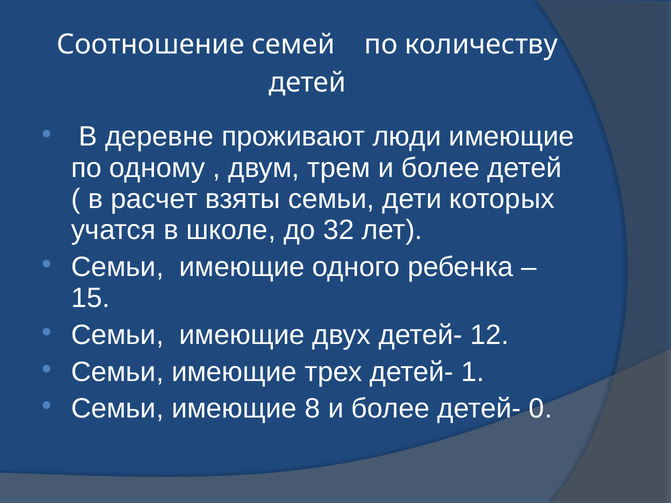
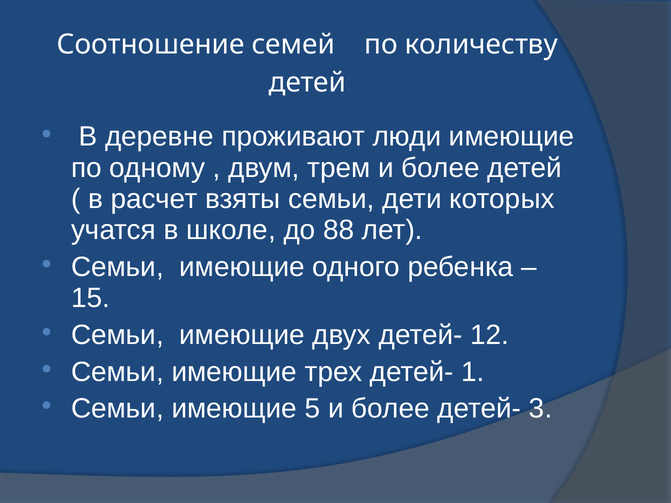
32: 32 -> 88
8: 8 -> 5
0: 0 -> 3
